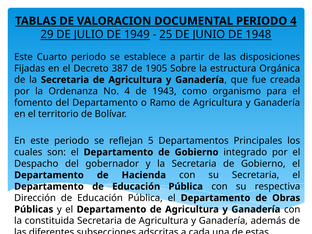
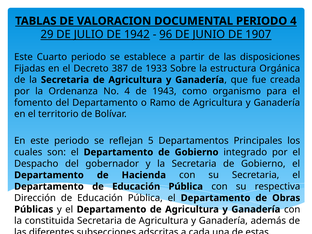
1949: 1949 -> 1942
25: 25 -> 96
1948: 1948 -> 1907
1905: 1905 -> 1933
